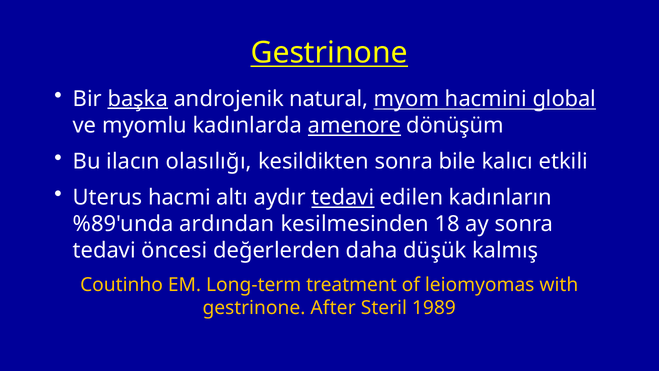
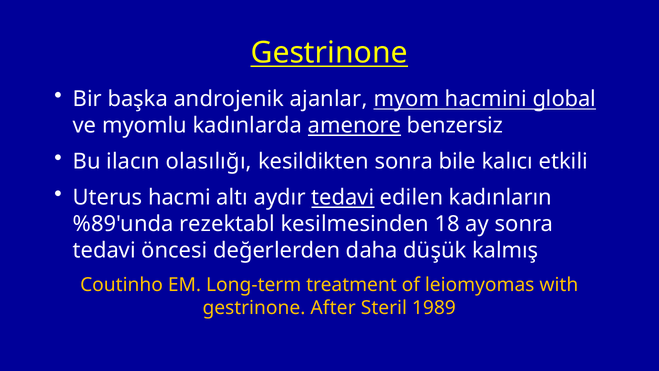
başka underline: present -> none
natural: natural -> ajanlar
dönüşüm: dönüşüm -> benzersiz
ardından: ardından -> rezektabl
